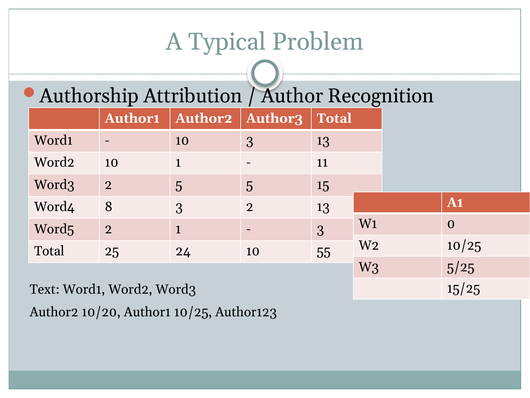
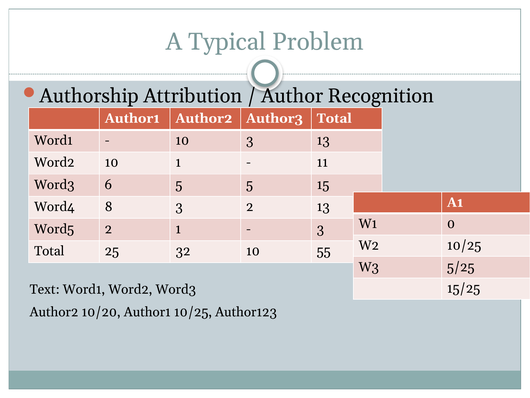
Word3 2: 2 -> 6
24: 24 -> 32
